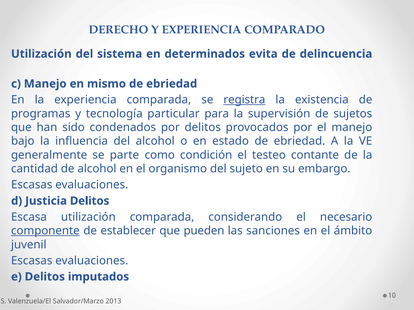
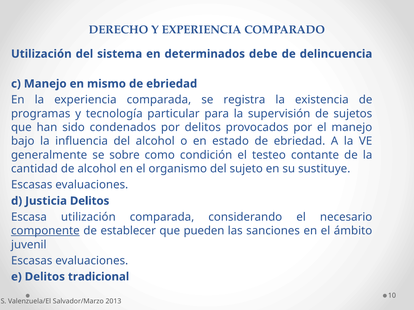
evita: evita -> debe
registra underline: present -> none
parte: parte -> sobre
embargo: embargo -> sustituye
imputados: imputados -> tradicional
